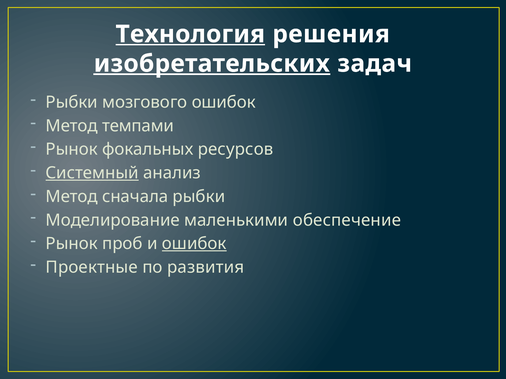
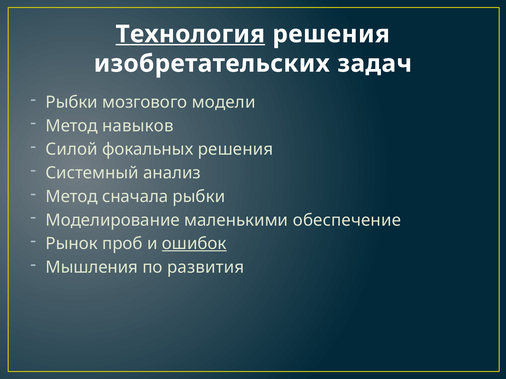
изобретательских underline: present -> none
мозгового ошибок: ошибок -> модели
темпами: темпами -> навыков
Рынок at (72, 150): Рынок -> Силой
фокальных ресурсов: ресурсов -> решения
Системный underline: present -> none
Проектные: Проектные -> Мышления
